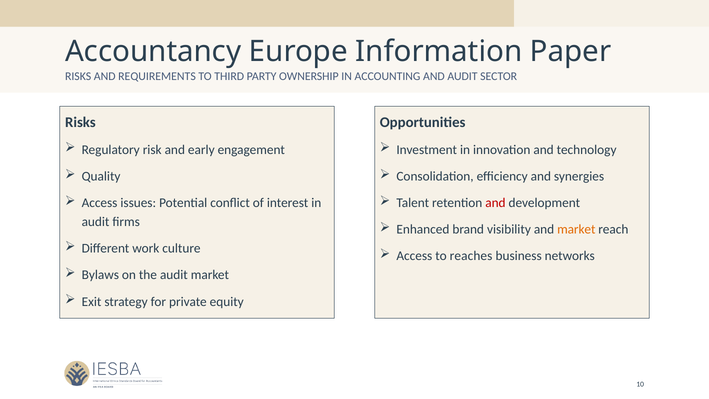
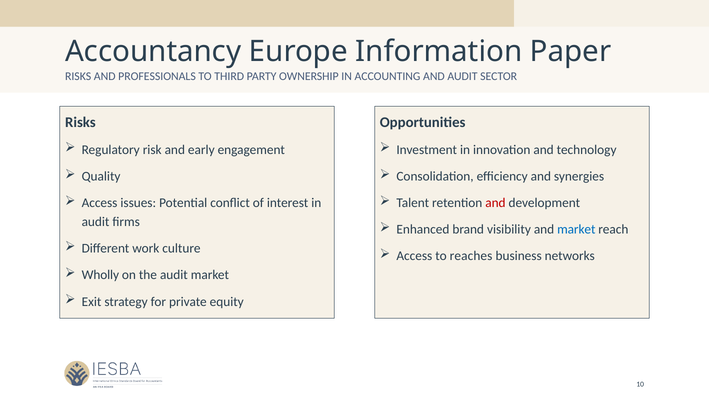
REQUIREMENTS: REQUIREMENTS -> PROFESSIONALS
market at (576, 229) colour: orange -> blue
Bylaws: Bylaws -> Wholly
